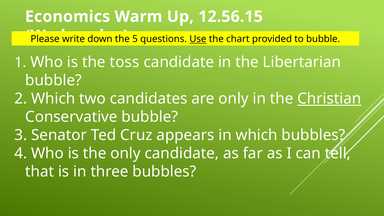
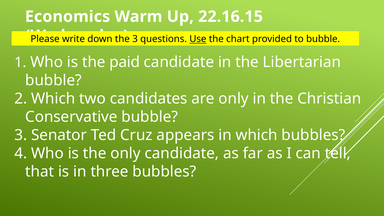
12.56.15: 12.56.15 -> 22.16.15
5 at (135, 39): 5 -> 3
toss: toss -> paid
Christian underline: present -> none
